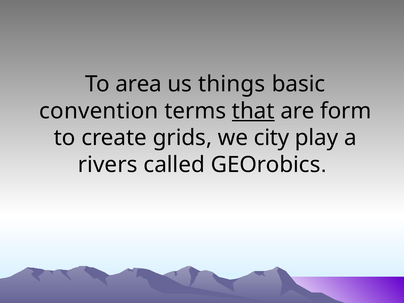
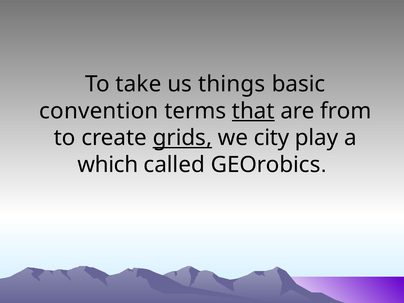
area: area -> take
form: form -> from
grids underline: none -> present
rivers: rivers -> which
